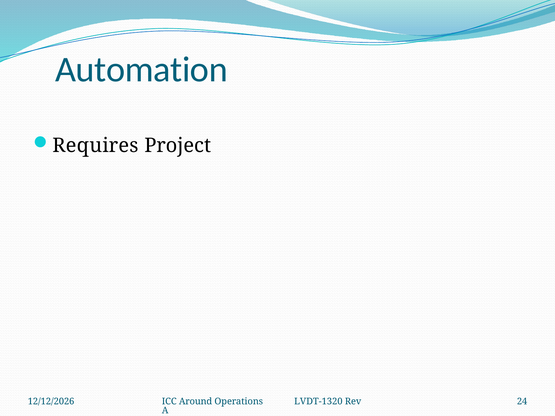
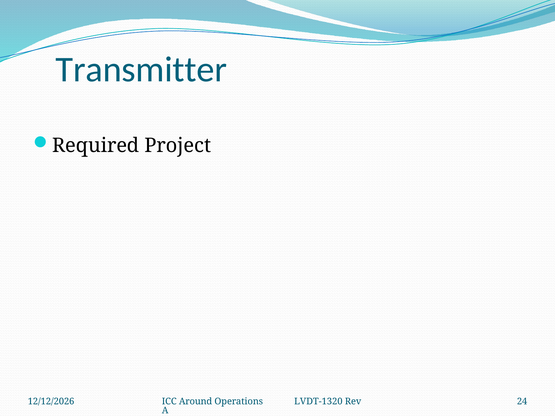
Automation: Automation -> Transmitter
Requires: Requires -> Required
